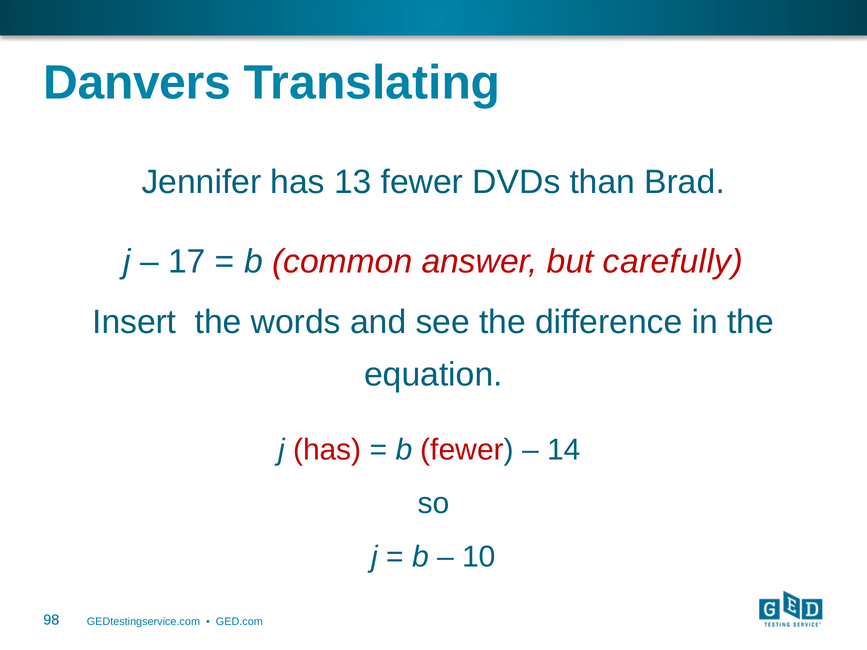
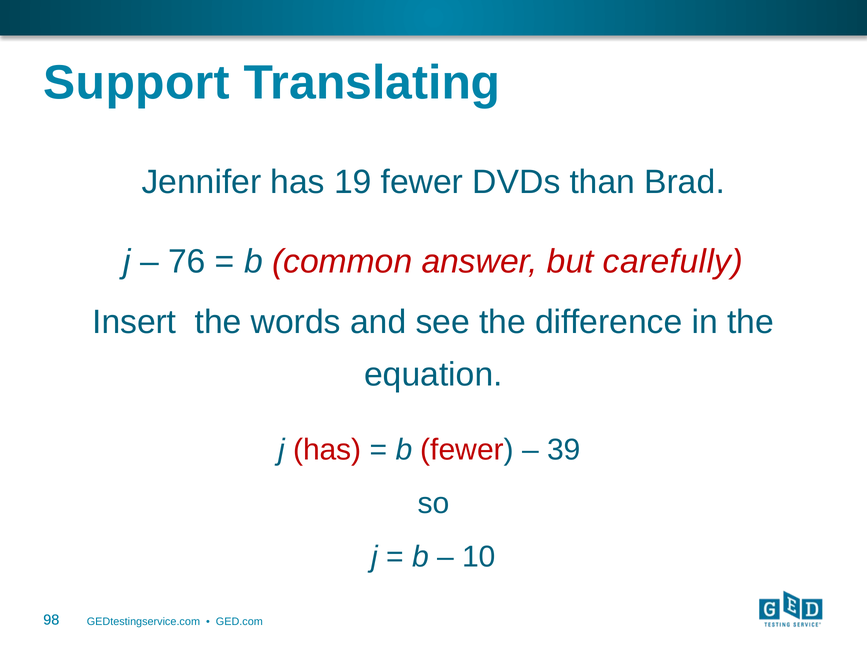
Danvers: Danvers -> Support
13: 13 -> 19
17: 17 -> 76
14: 14 -> 39
